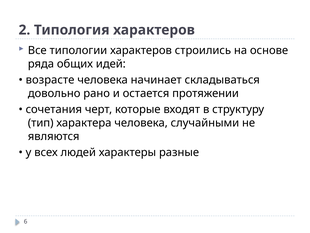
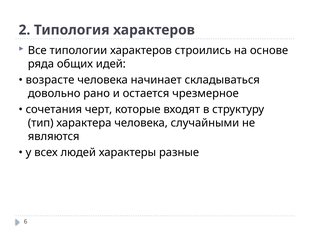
протяжении: протяжении -> чрезмерное
